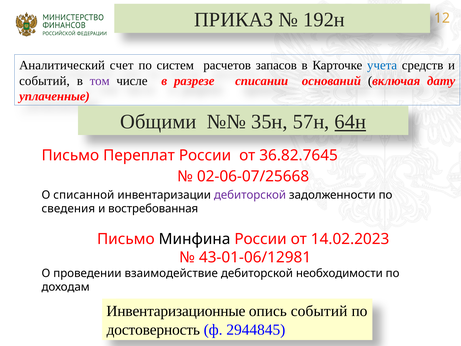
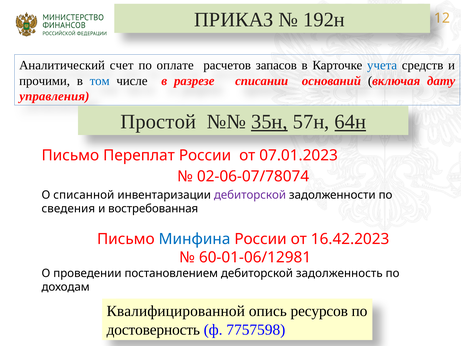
систем: систем -> оплате
событий at (44, 81): событий -> прочими
том colour: purple -> blue
уплаченные: уплаченные -> управления
Общими: Общими -> Простой
35н underline: none -> present
36.82.7645: 36.82.7645 -> 07.01.2023
02-06-07/25668: 02-06-07/25668 -> 02-06-07/78074
Минфина colour: black -> blue
14.02.2023: 14.02.2023 -> 16.42.2023
43-01-06/12981: 43-01-06/12981 -> 60-01-06/12981
взаимодействие: взаимодействие -> постановлением
необходимости: необходимости -> задолженность
Инвентаризационные: Инвентаризационные -> Квалифицированной
опись событий: событий -> ресурсов
2944845: 2944845 -> 7757598
